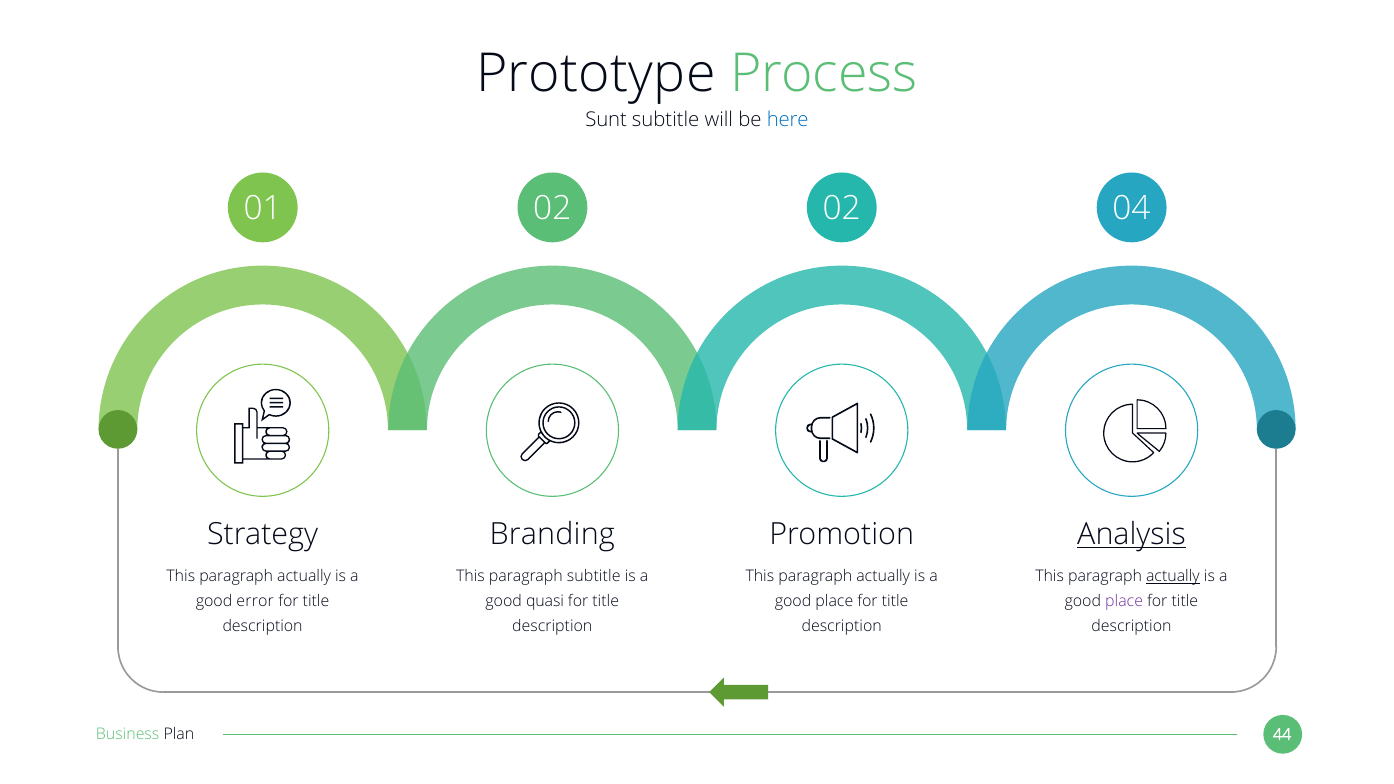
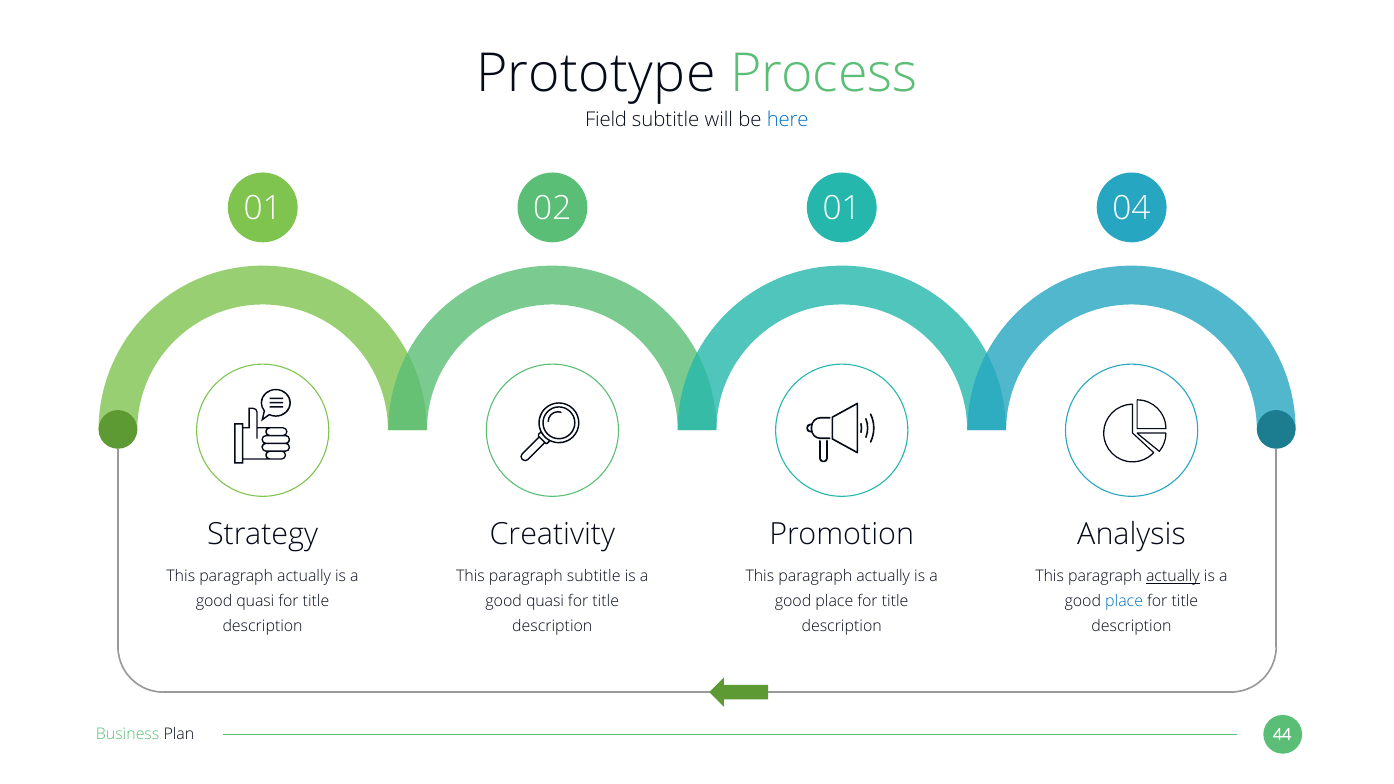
Sunt: Sunt -> Field
02 02: 02 -> 01
Branding: Branding -> Creativity
Analysis underline: present -> none
error at (255, 602): error -> quasi
place at (1124, 602) colour: purple -> blue
